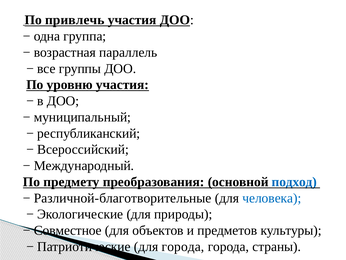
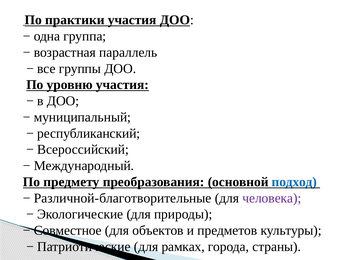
привлечь: привлечь -> практики
человека colour: blue -> purple
для города: города -> рамках
